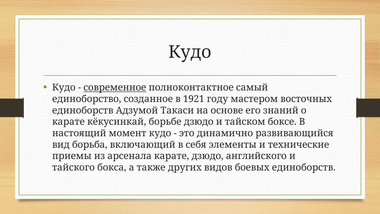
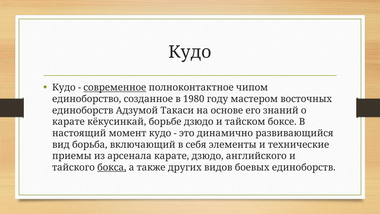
самый: самый -> чипом
1921: 1921 -> 1980
бокса underline: none -> present
